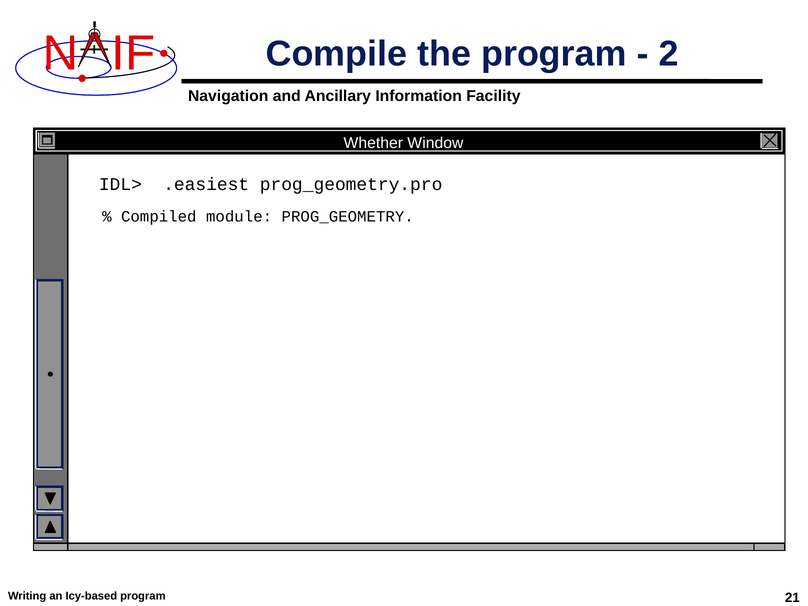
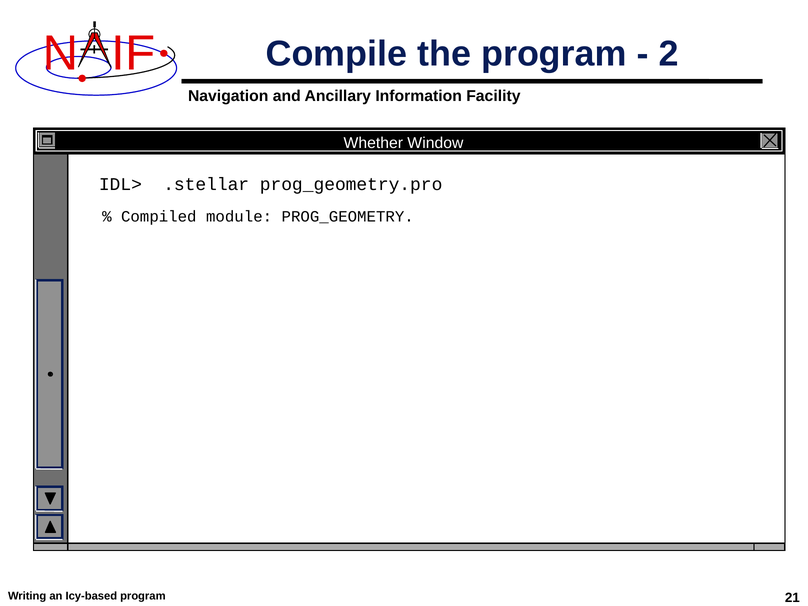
.easiest: .easiest -> .stellar
